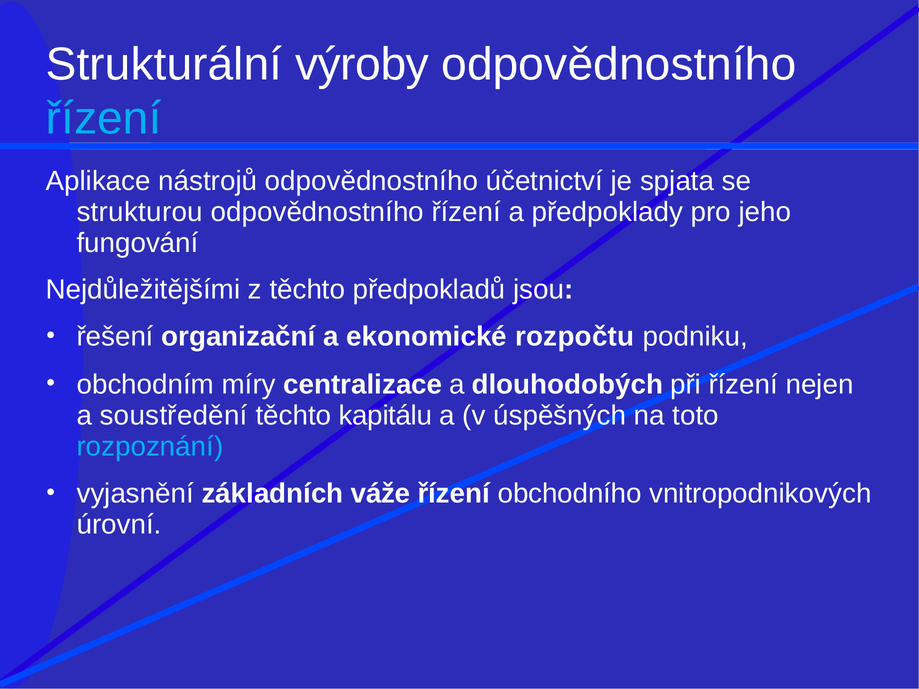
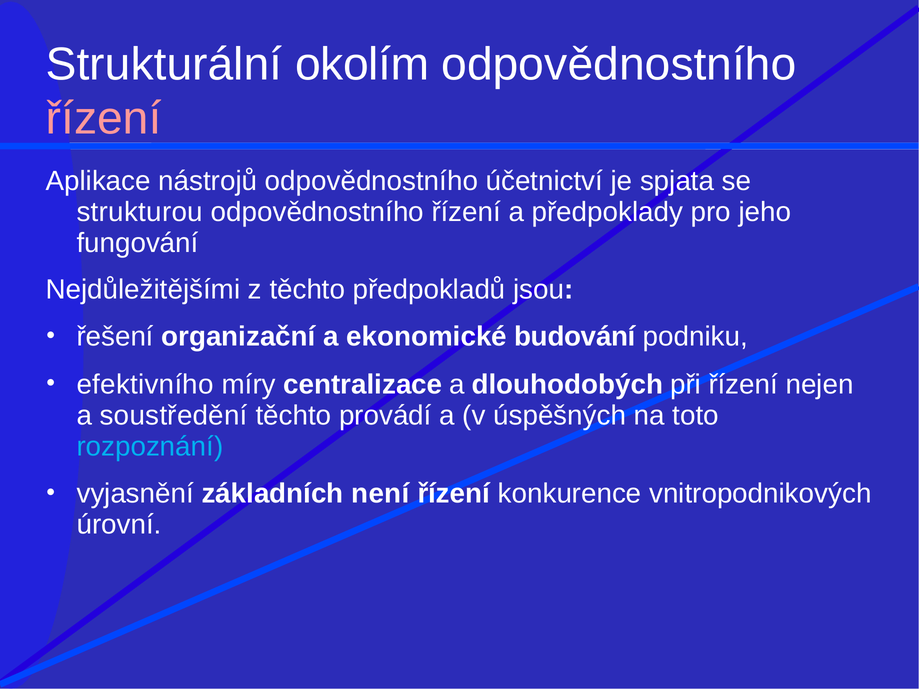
výroby: výroby -> okolím
řízení at (104, 118) colour: light blue -> pink
rozpočtu: rozpočtu -> budování
obchodním: obchodním -> efektivního
kapitálu: kapitálu -> provádí
váže: váže -> není
obchodního: obchodního -> konkurence
